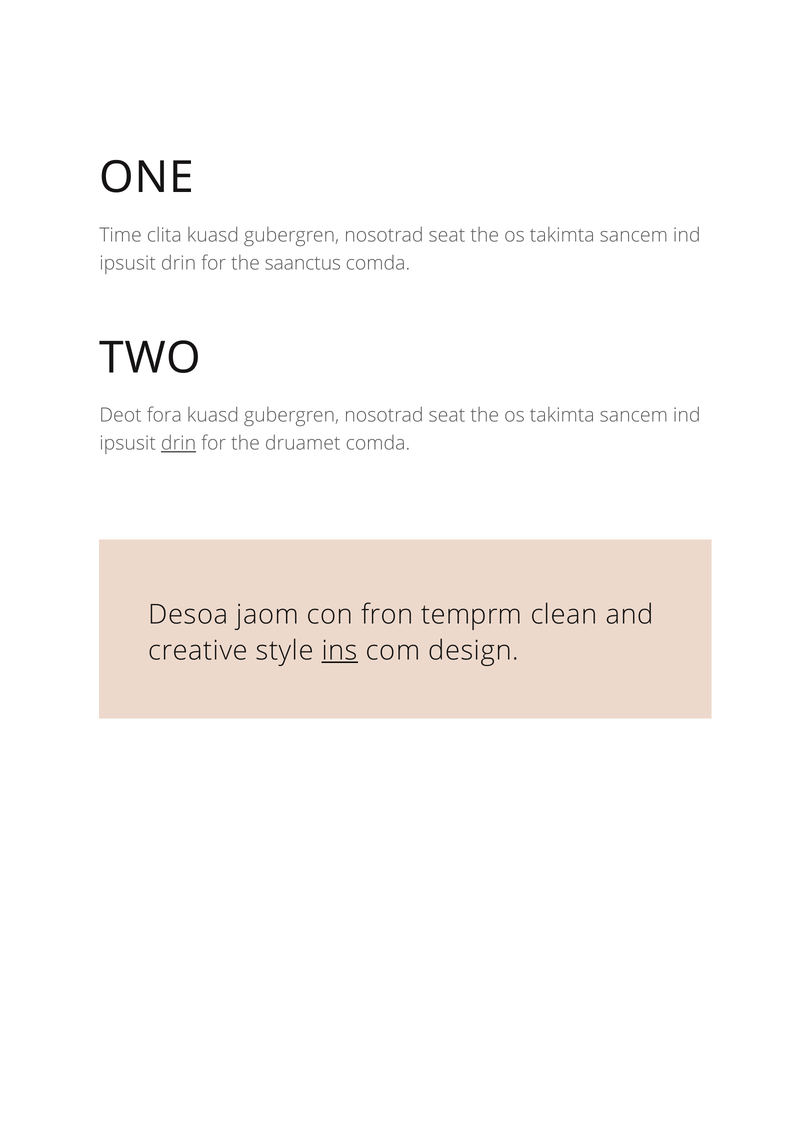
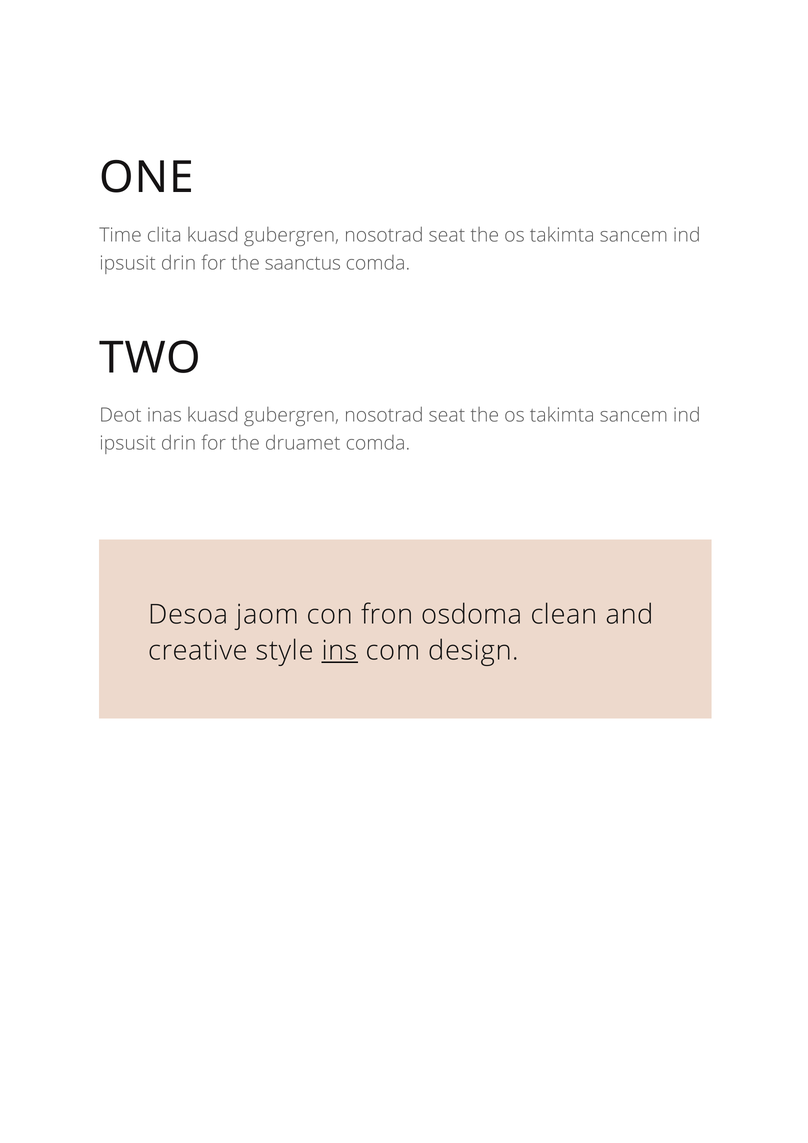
fora: fora -> inas
drin at (179, 443) underline: present -> none
temprm: temprm -> osdoma
